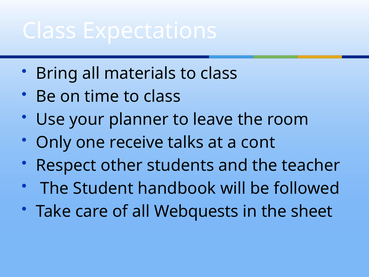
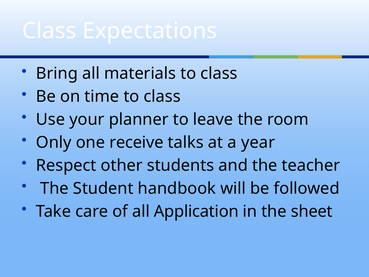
cont: cont -> year
Webquests: Webquests -> Application
